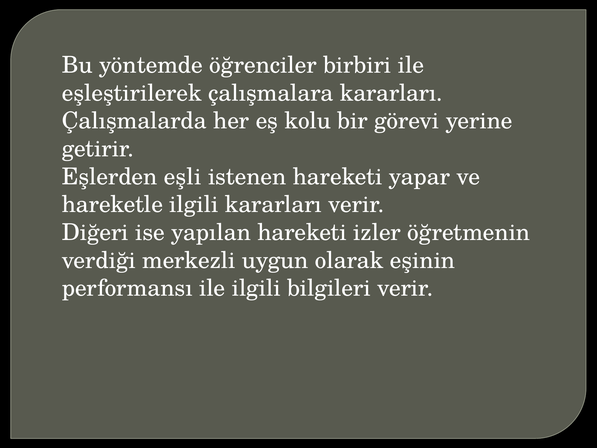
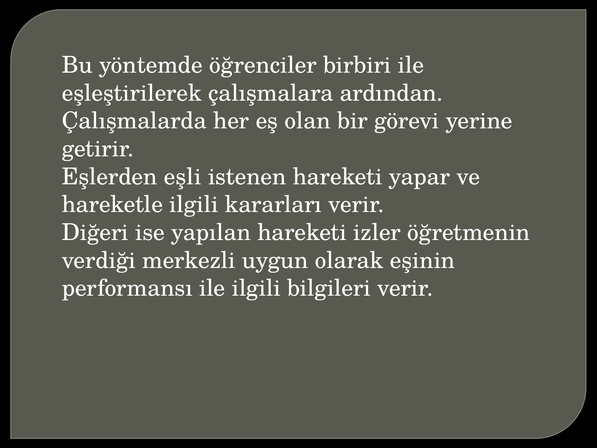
çalışmalara kararları: kararları -> ardından
kolu: kolu -> olan
